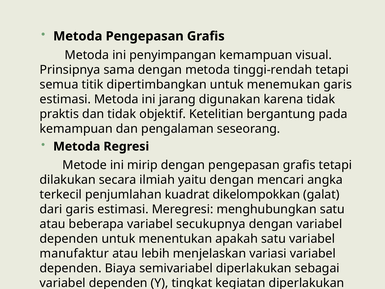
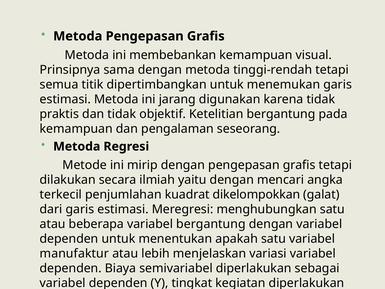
penyimpangan: penyimpangan -> membebankan
variabel secukupnya: secukupnya -> bergantung
